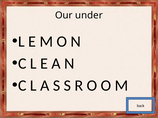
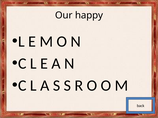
under: under -> happy
